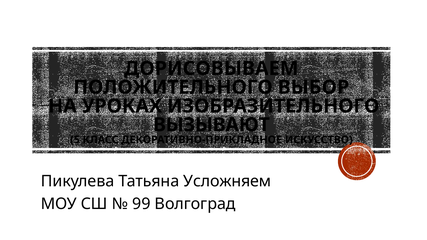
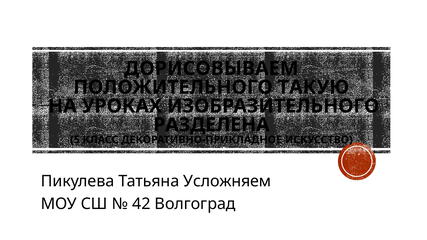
ВЫБОР: ВЫБОР -> ТАКУЮ
ВЫЗЫВАЮТ: ВЫЗЫВАЮТ -> РАЗДЕЛЕНА
99: 99 -> 42
